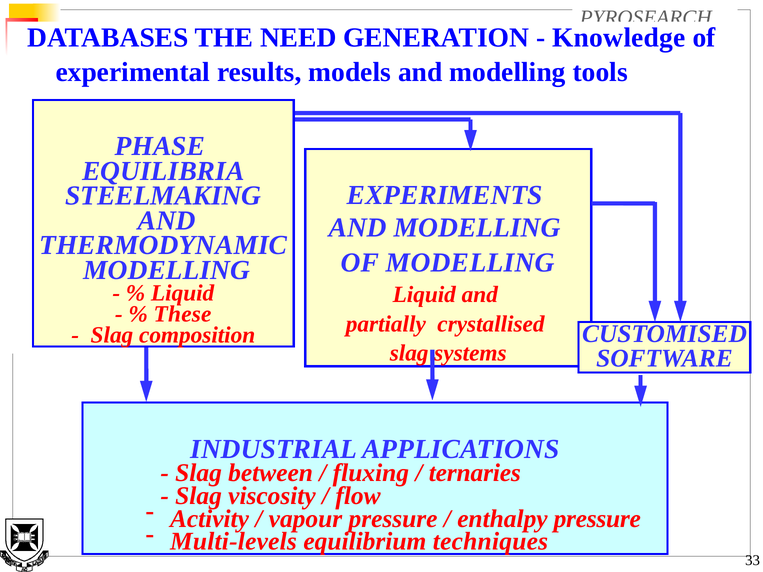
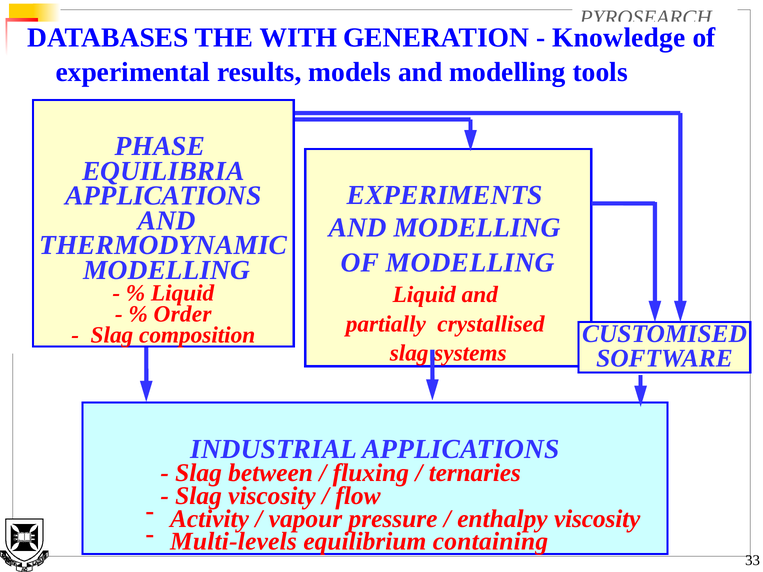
NEED: NEED -> WITH
STEELMAKING at (163, 196): STEELMAKING -> APPLICATIONS
These: These -> Order
enthalpy pressure: pressure -> viscosity
techniques: techniques -> containing
